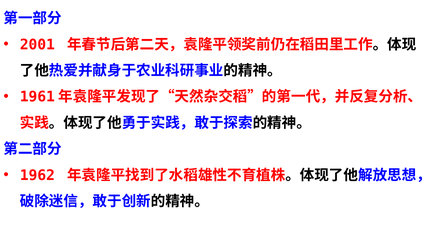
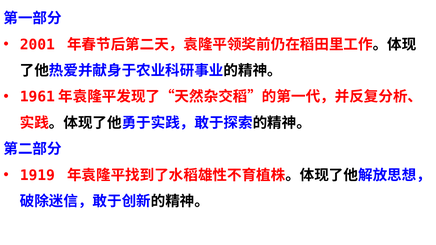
1962: 1962 -> 1919
